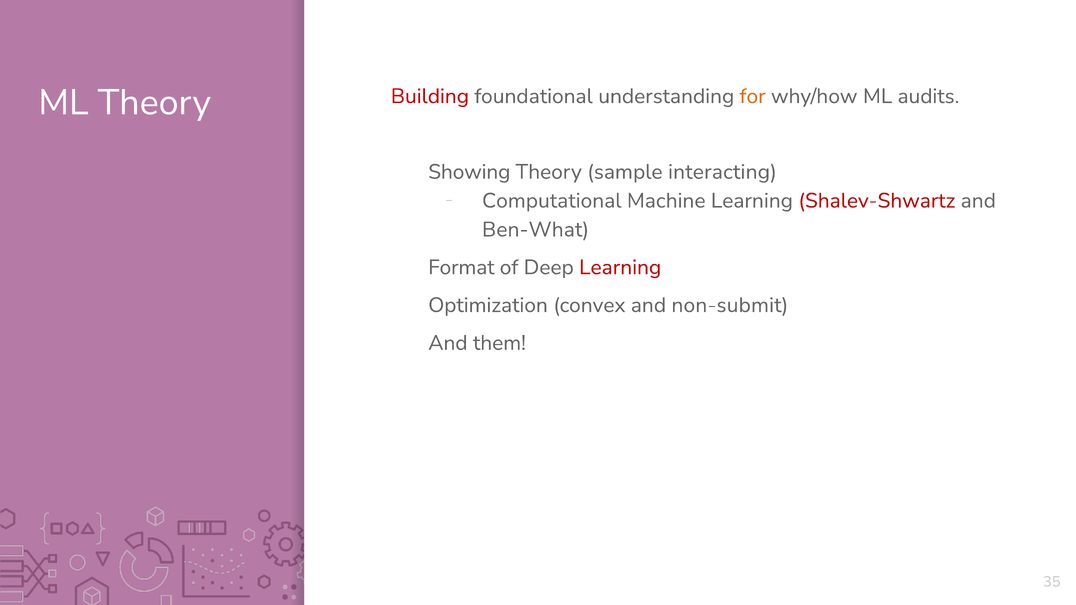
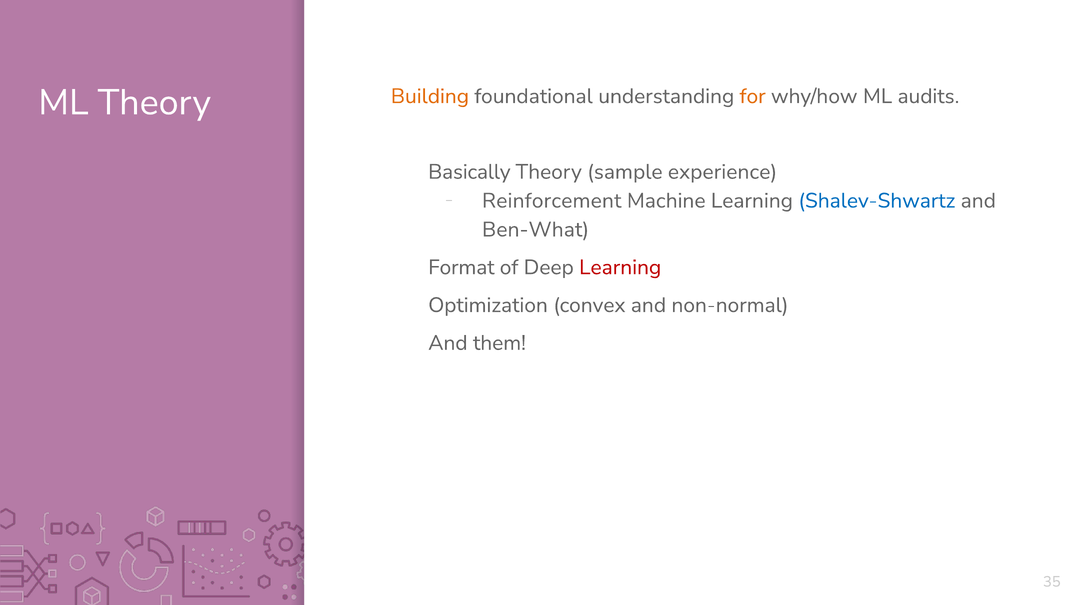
Building colour: red -> orange
Showing: Showing -> Basically
interacting: interacting -> experience
Computational: Computational -> Reinforcement
Shalev-Shwartz colour: red -> blue
non-submit: non-submit -> non-normal
